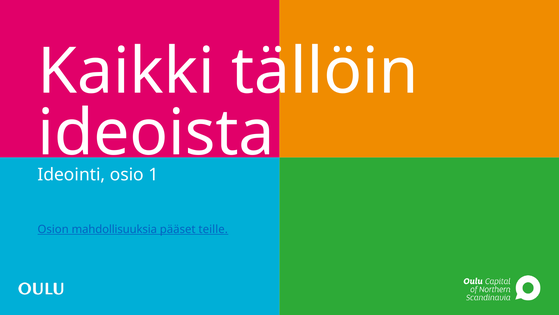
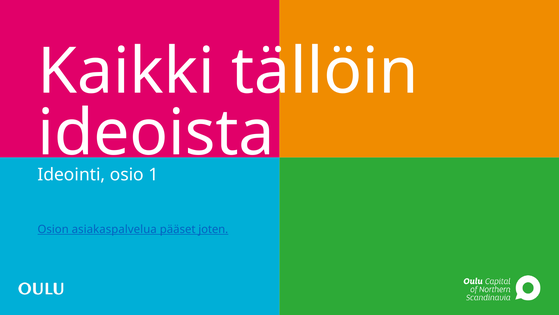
mahdollisuuksia: mahdollisuuksia -> asiakaspalvelua
teille: teille -> joten
